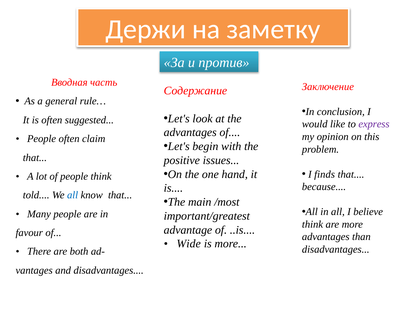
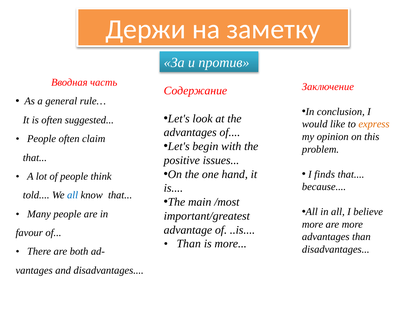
express colour: purple -> orange
think at (313, 225): think -> more
Wide at (189, 244): Wide -> Than
